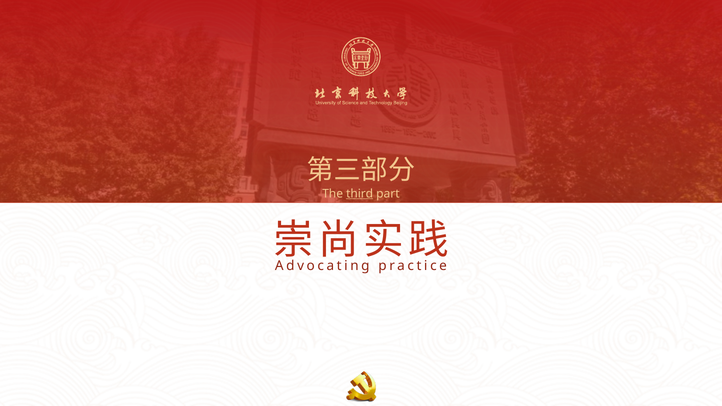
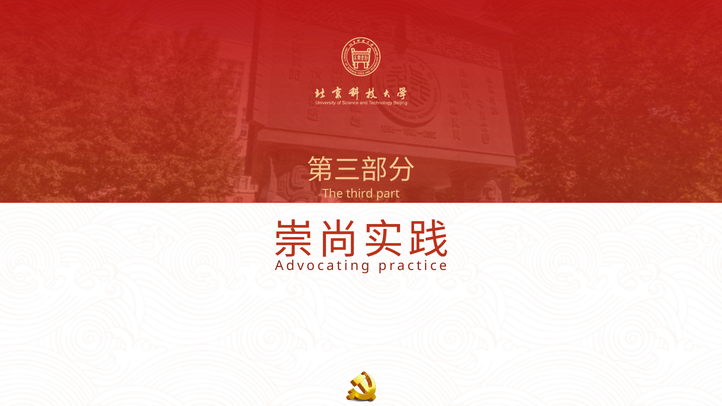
third underline: present -> none
